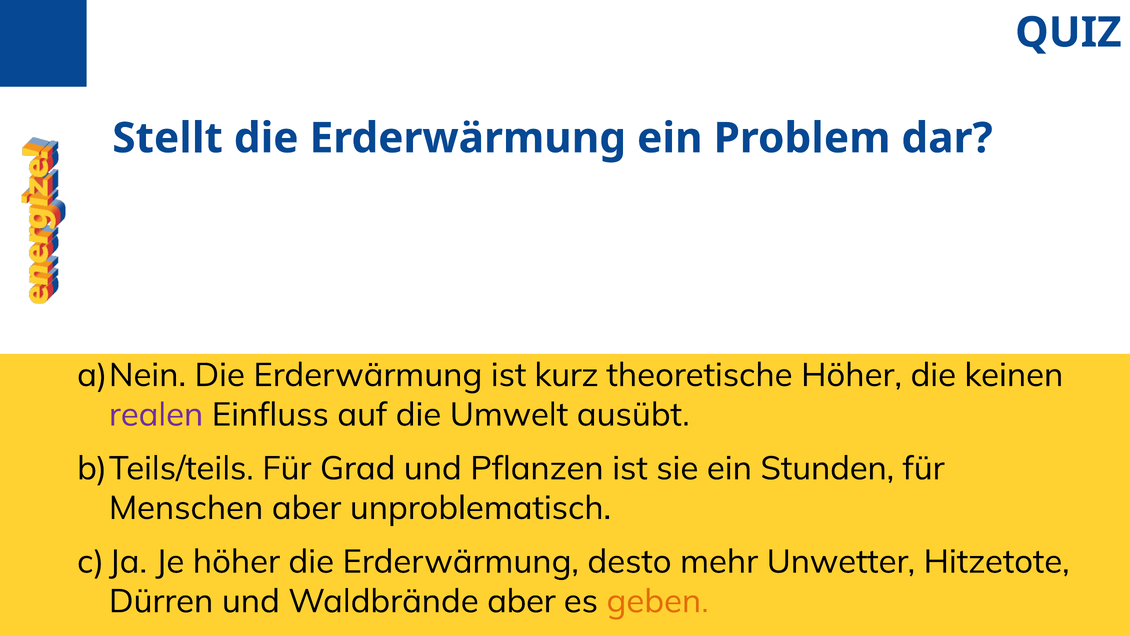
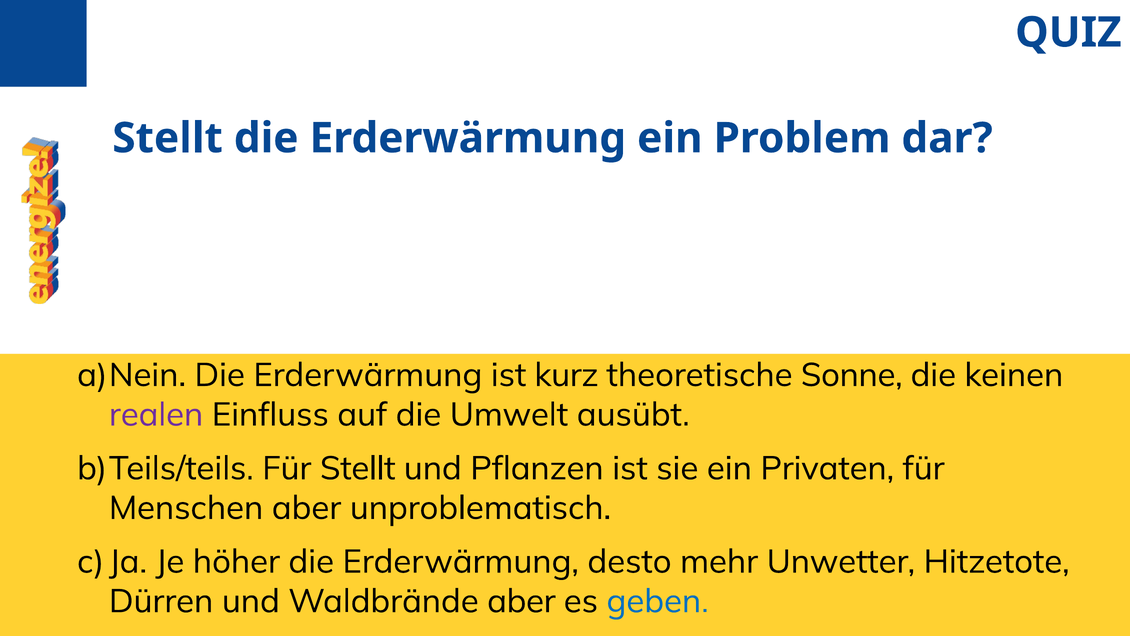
theoretische Höher: Höher -> Sonne
Für Grad: Grad -> Stellt
Stunden: Stunden -> Privaten
geben colour: orange -> blue
